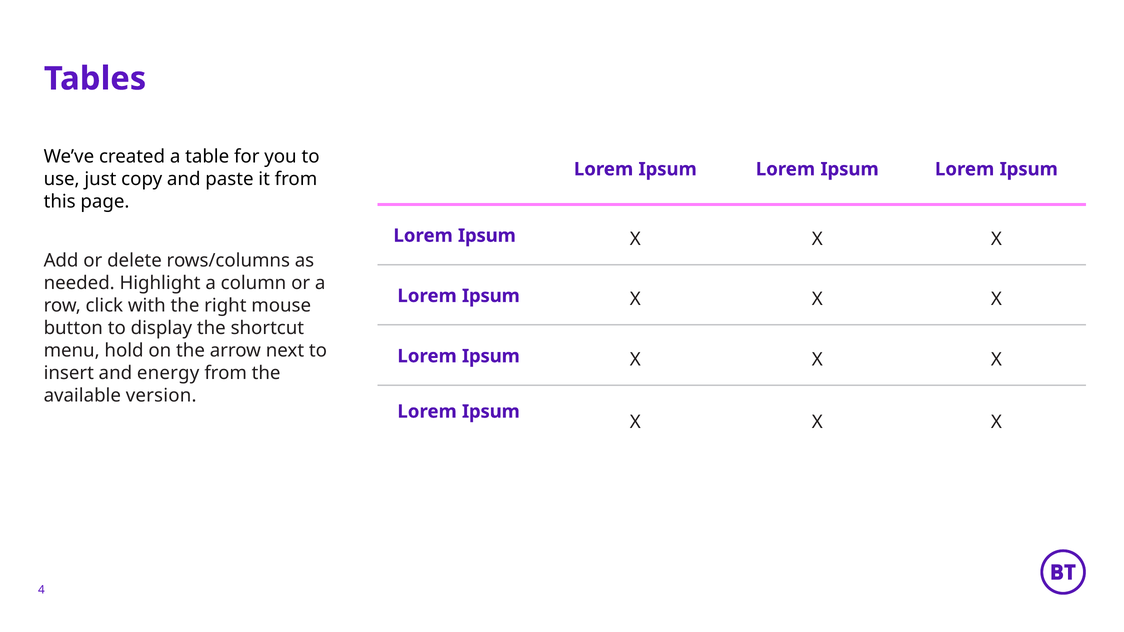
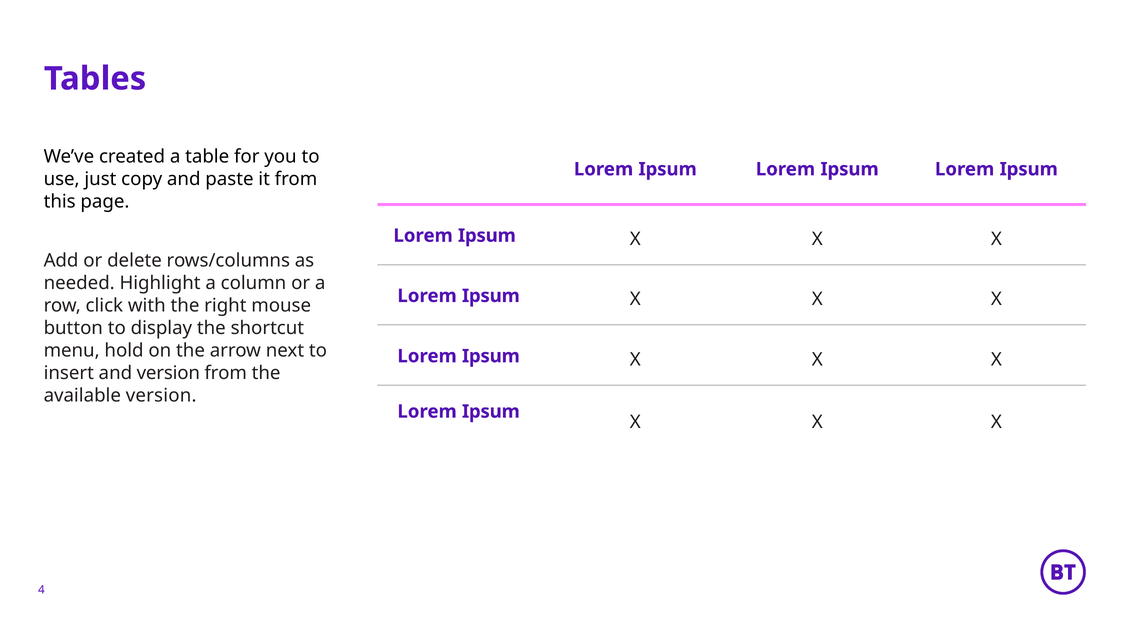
and energy: energy -> version
